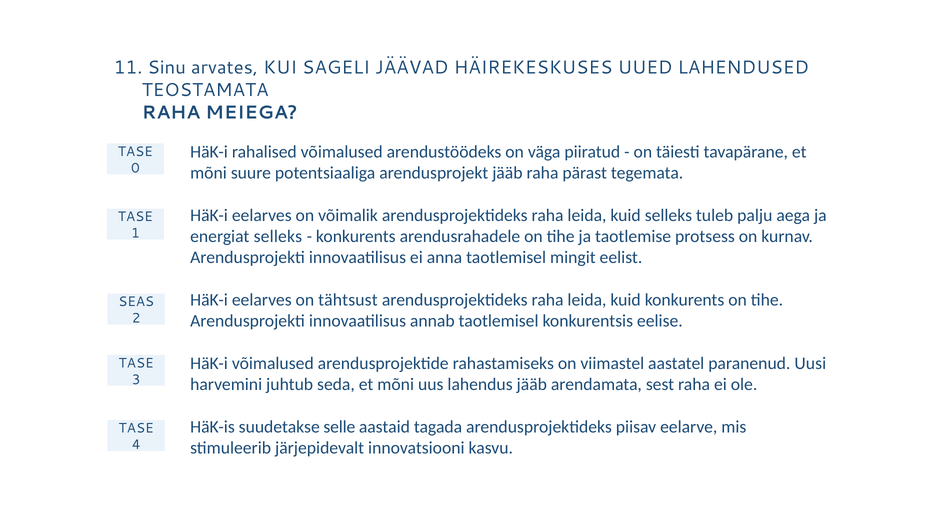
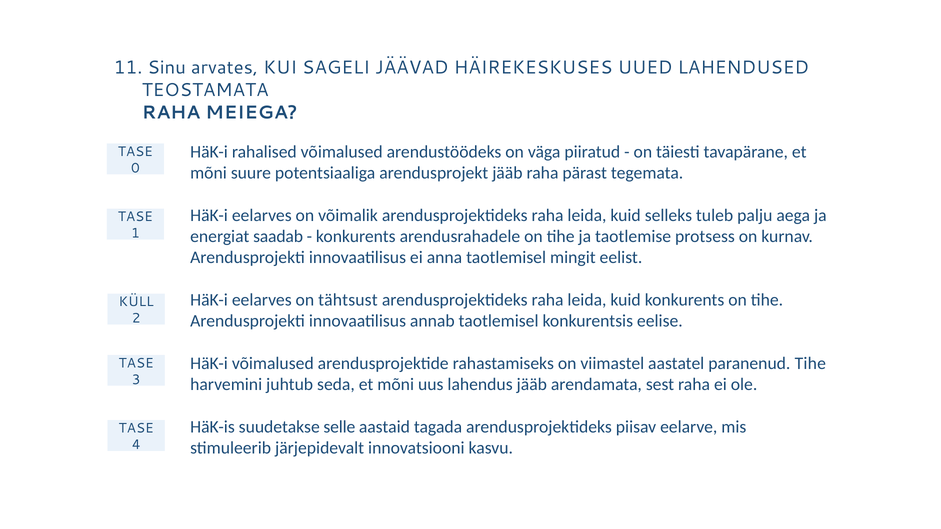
energiat selleks: selleks -> saadab
SEAS: SEAS -> KÜLL
paranenud Uusi: Uusi -> Tihe
